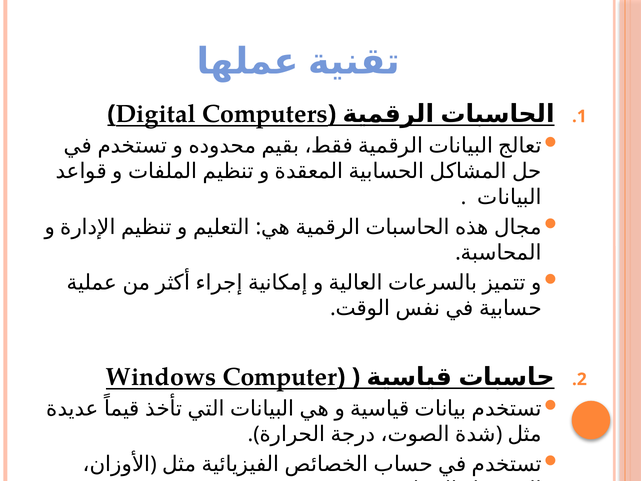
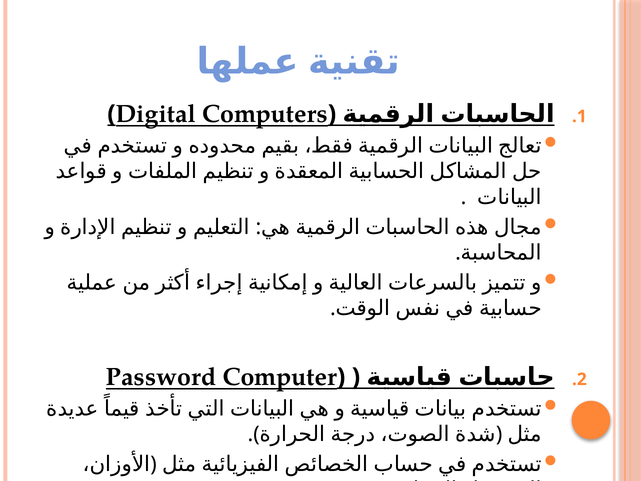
Windows: Windows -> Password
